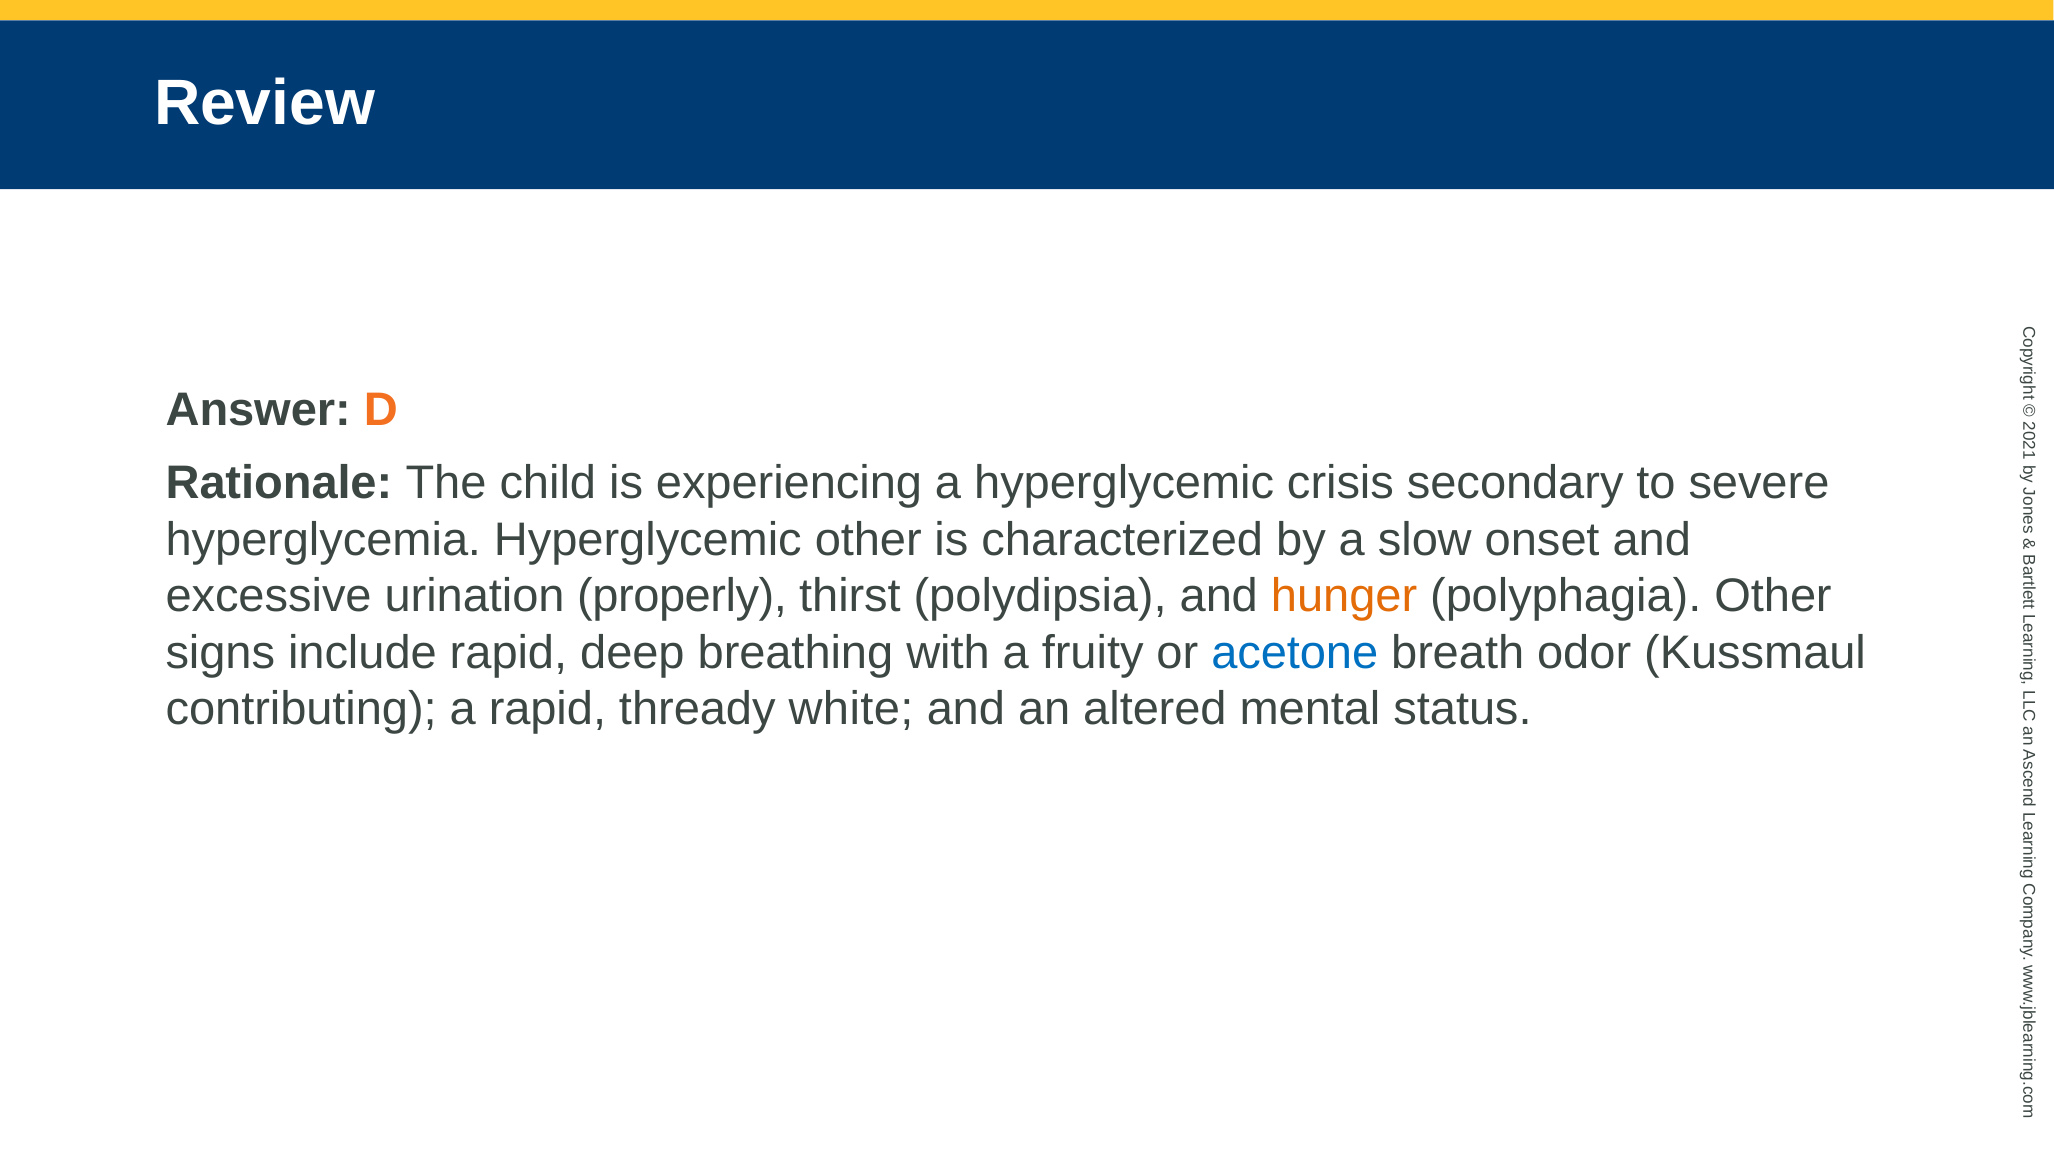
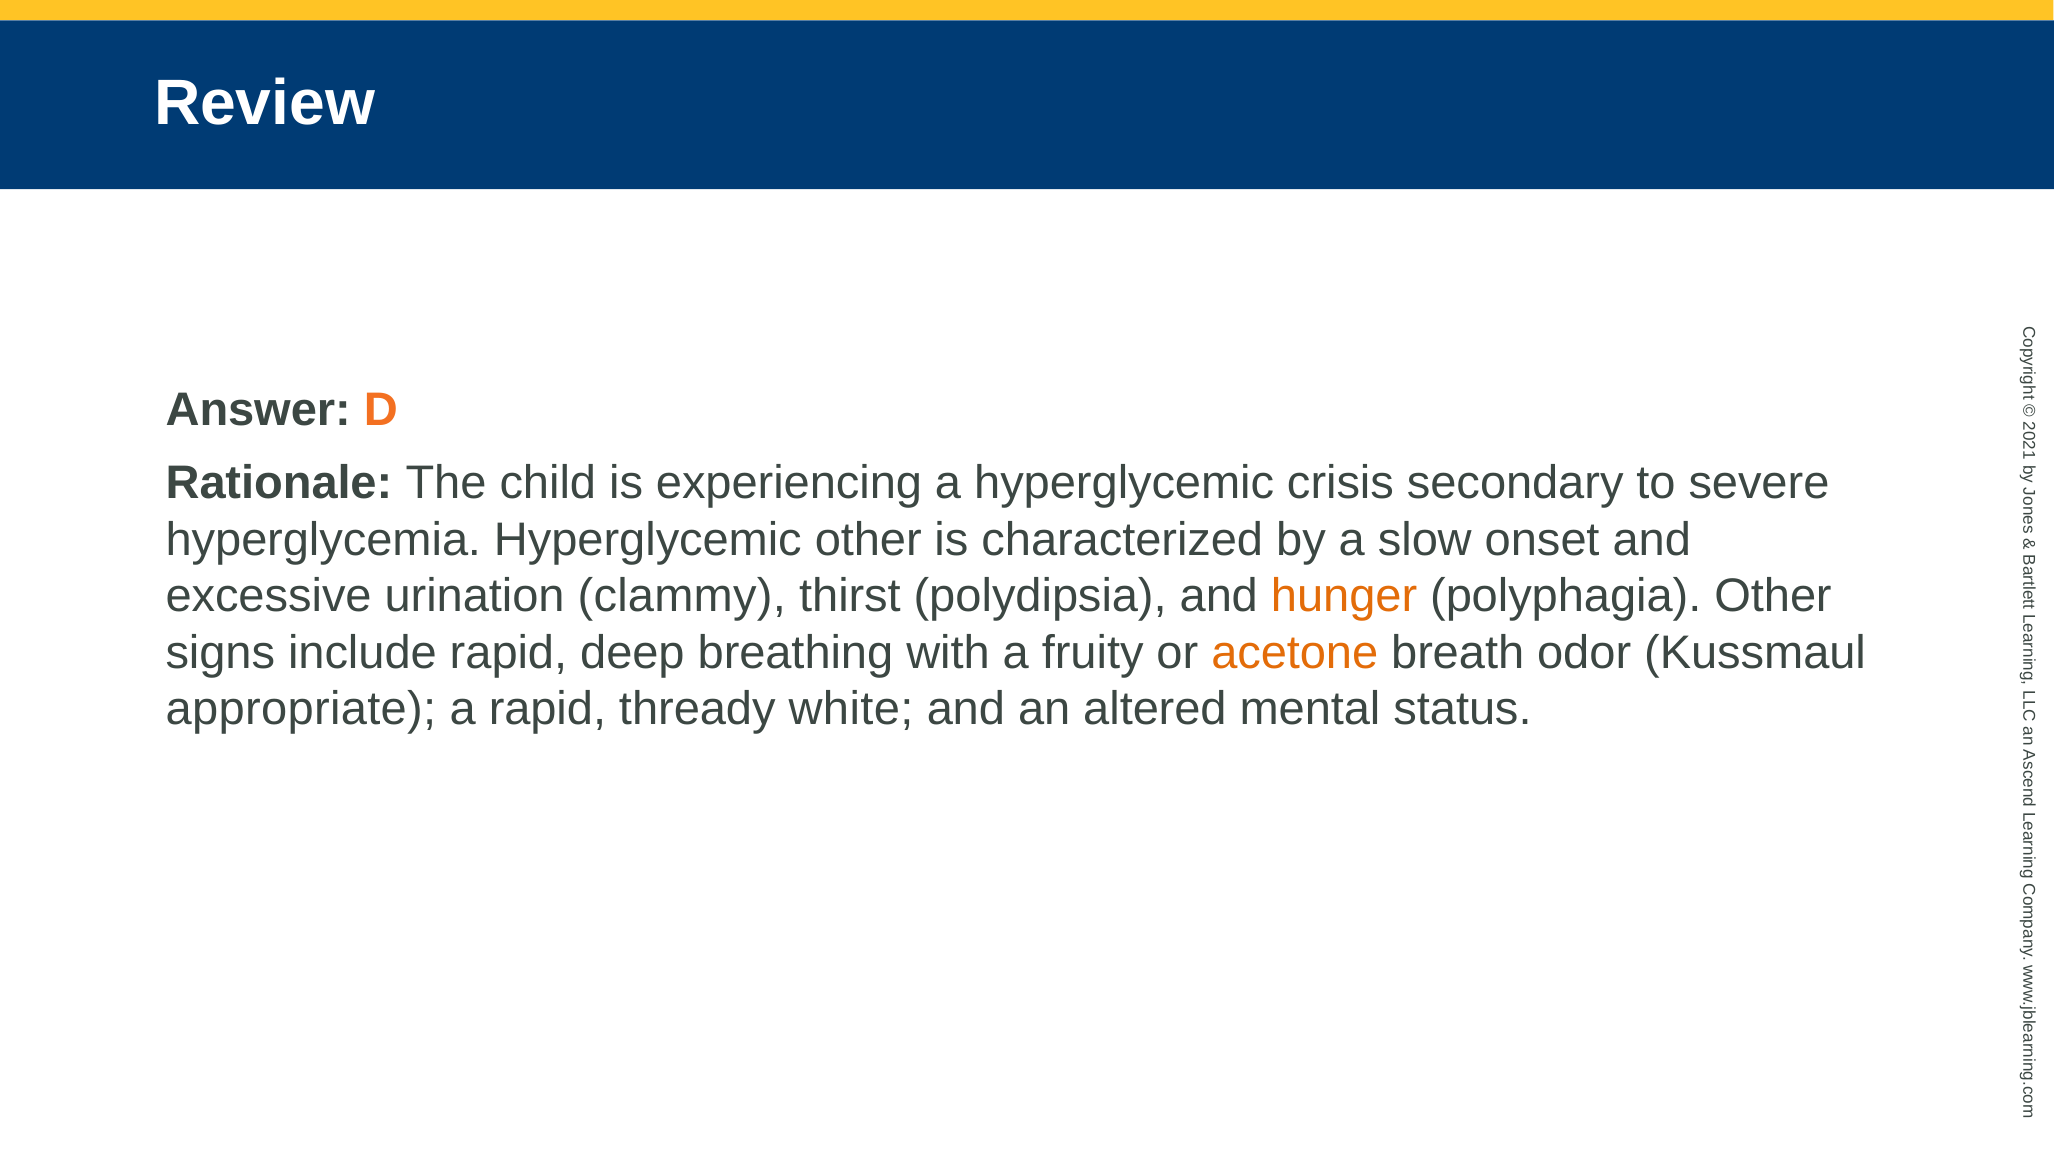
properly: properly -> clammy
acetone colour: blue -> orange
contributing: contributing -> appropriate
